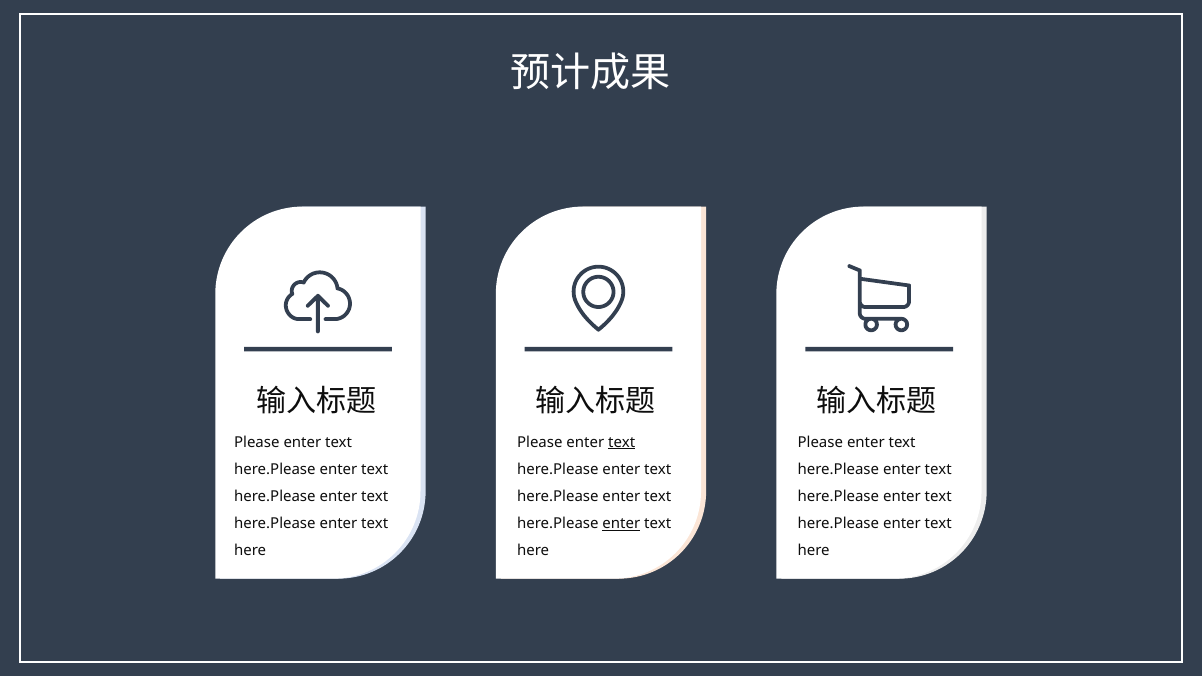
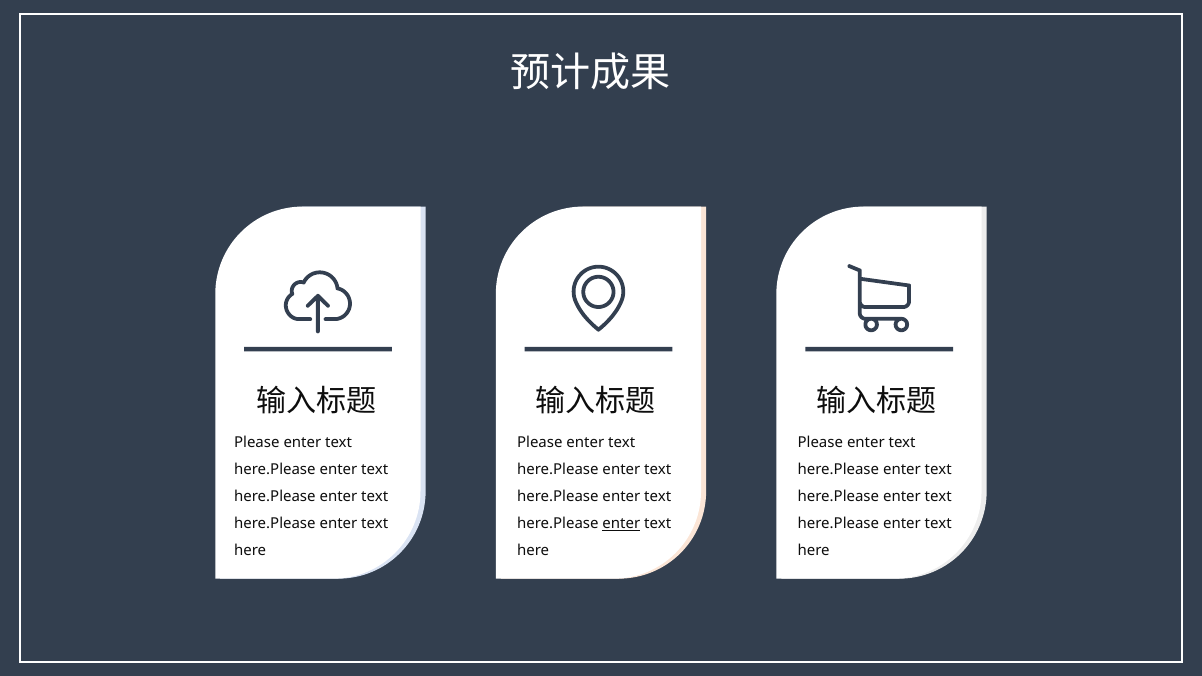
text at (622, 442) underline: present -> none
